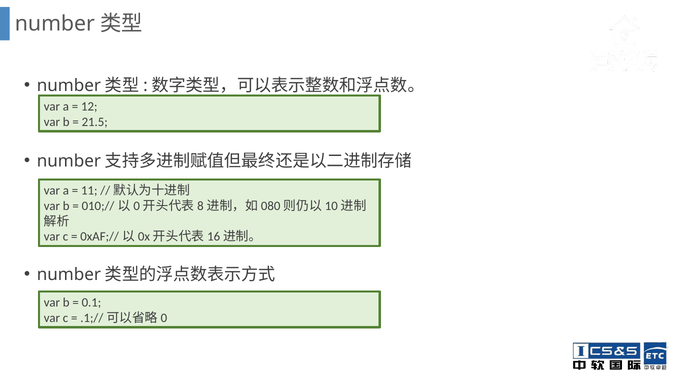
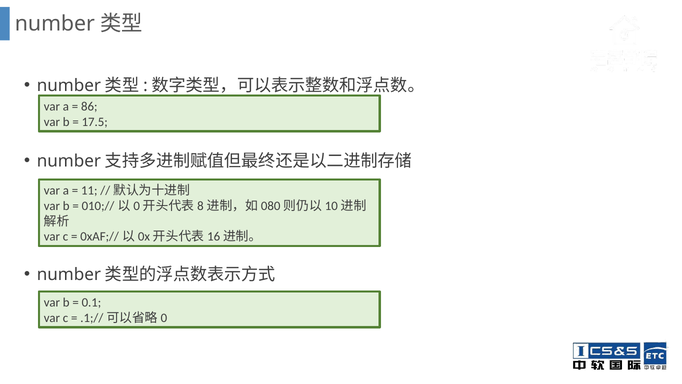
12: 12 -> 86
21.5: 21.5 -> 17.5
